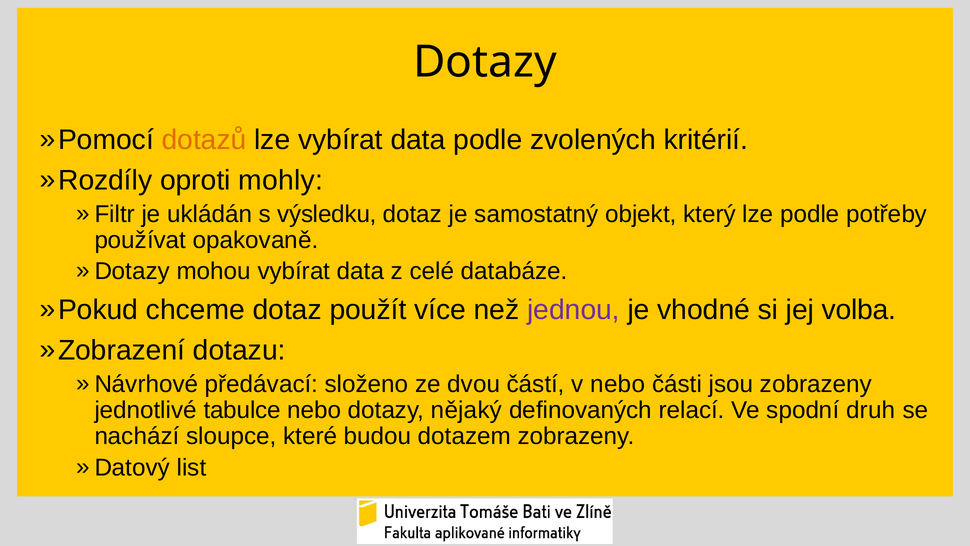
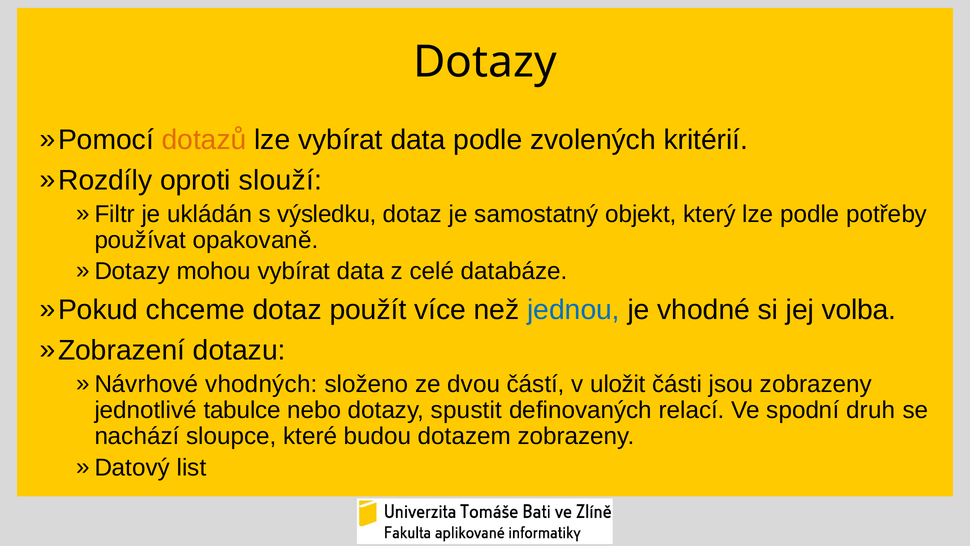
mohly: mohly -> slouží
jednou colour: purple -> blue
předávací: předávací -> vhodných
v nebo: nebo -> uložit
nějaký: nějaký -> spustit
